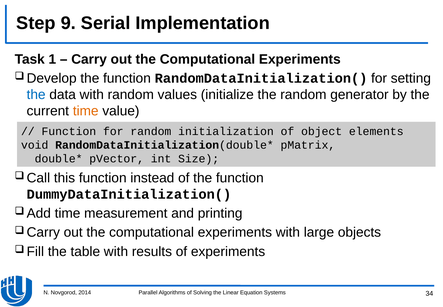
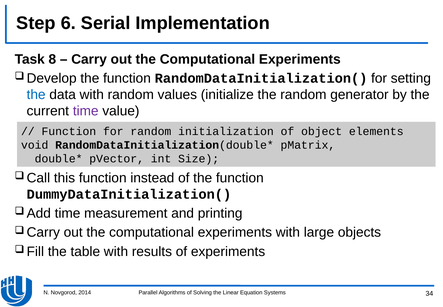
9: 9 -> 6
1: 1 -> 8
time at (86, 111) colour: orange -> purple
